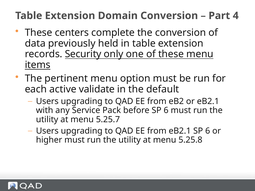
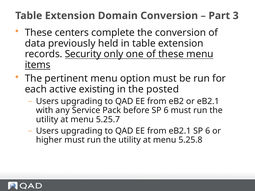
4: 4 -> 3
validate: validate -> existing
default: default -> posted
